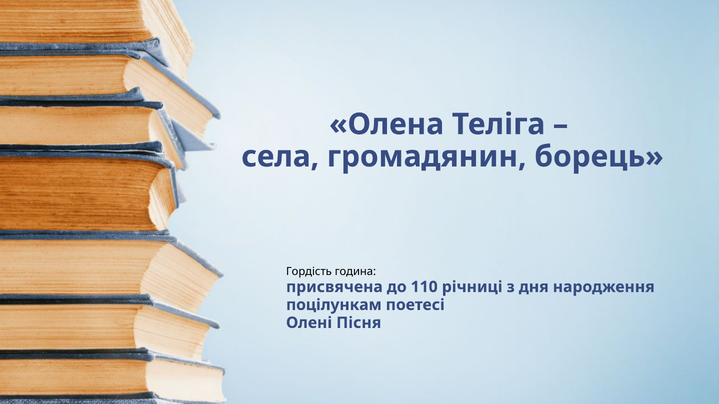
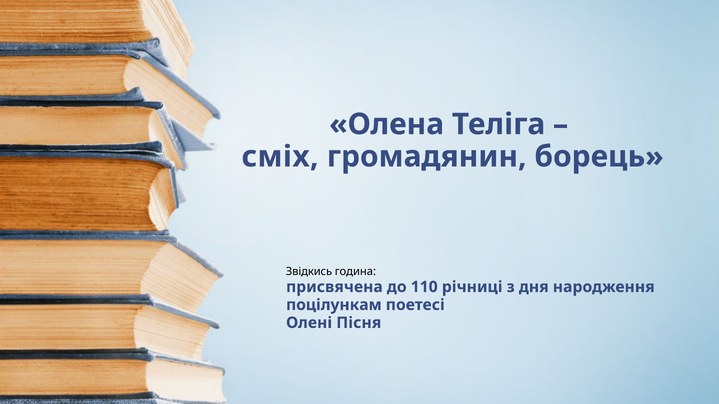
села: села -> сміх
Гордiсть: Гордiсть -> Звідкись
